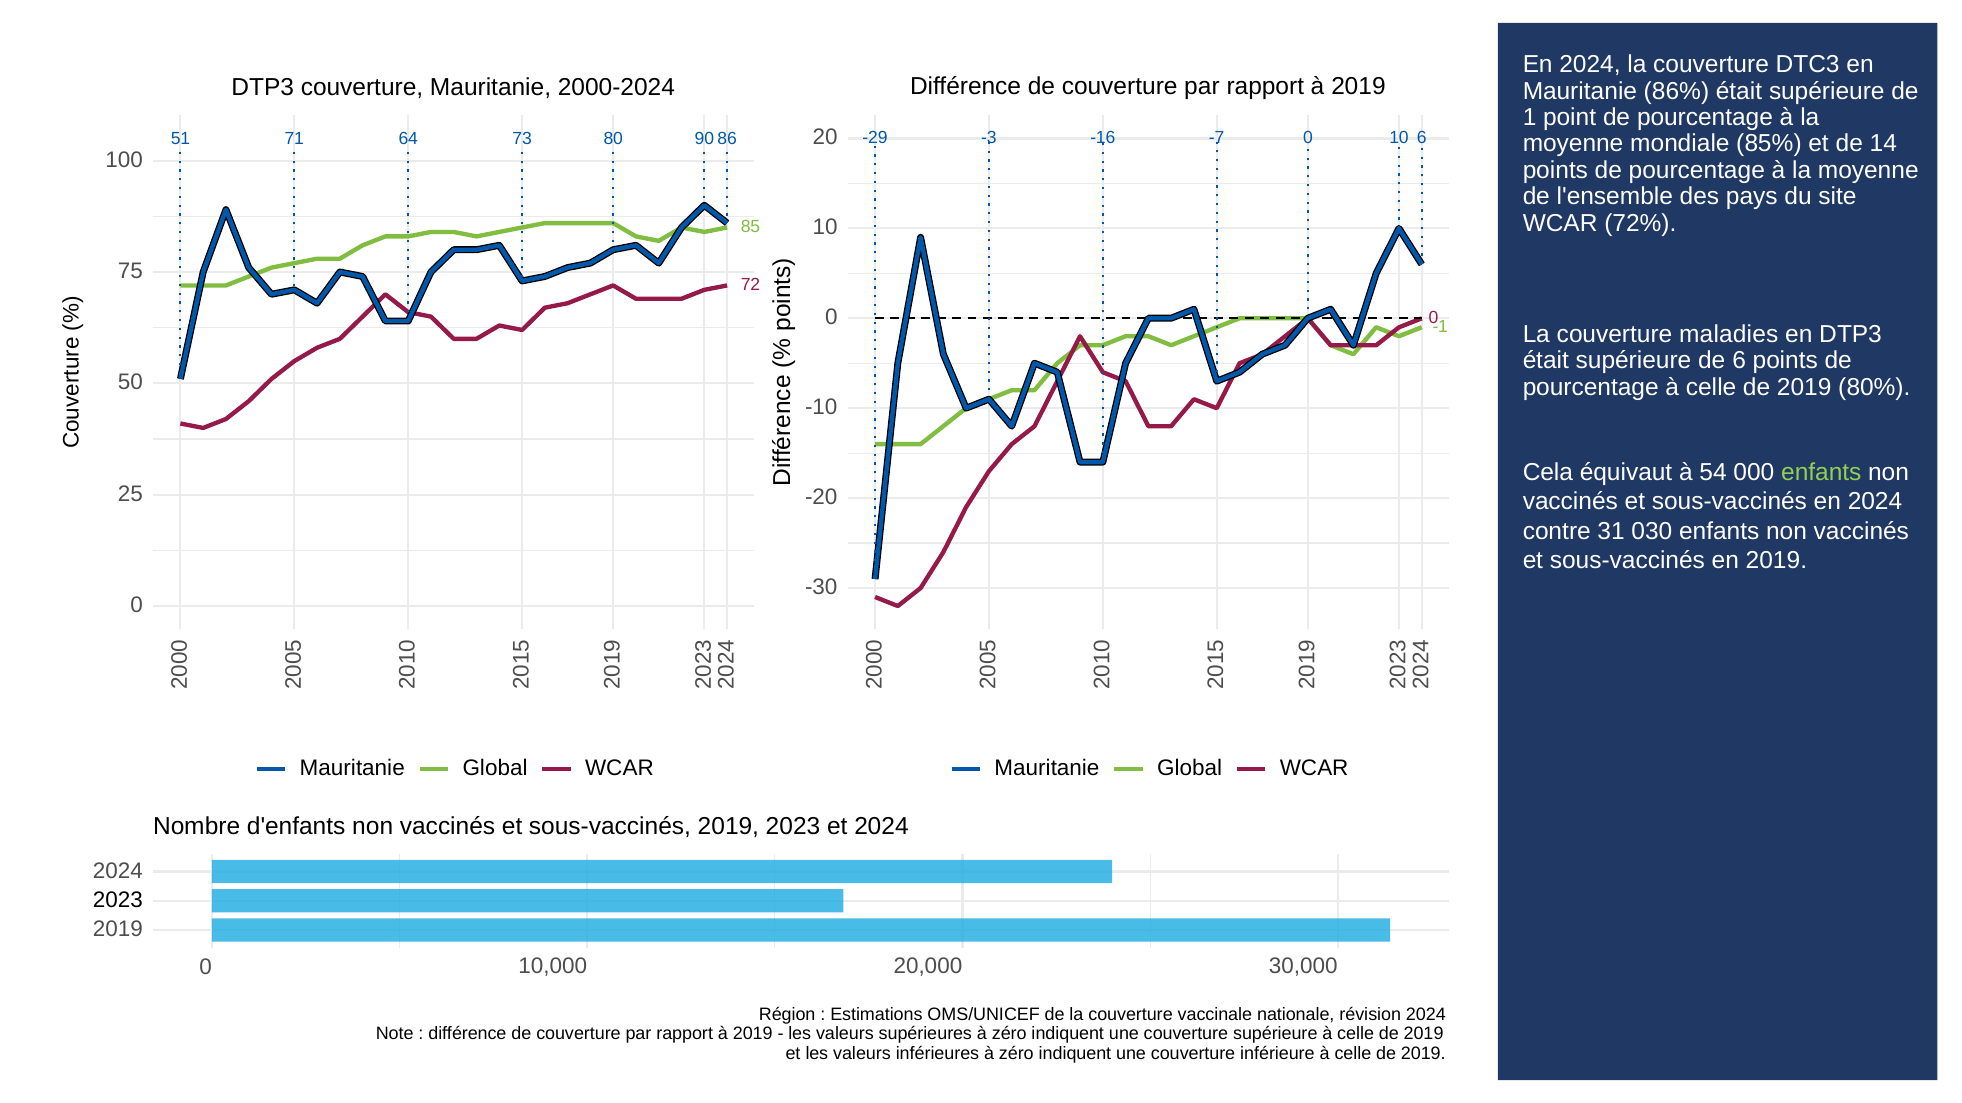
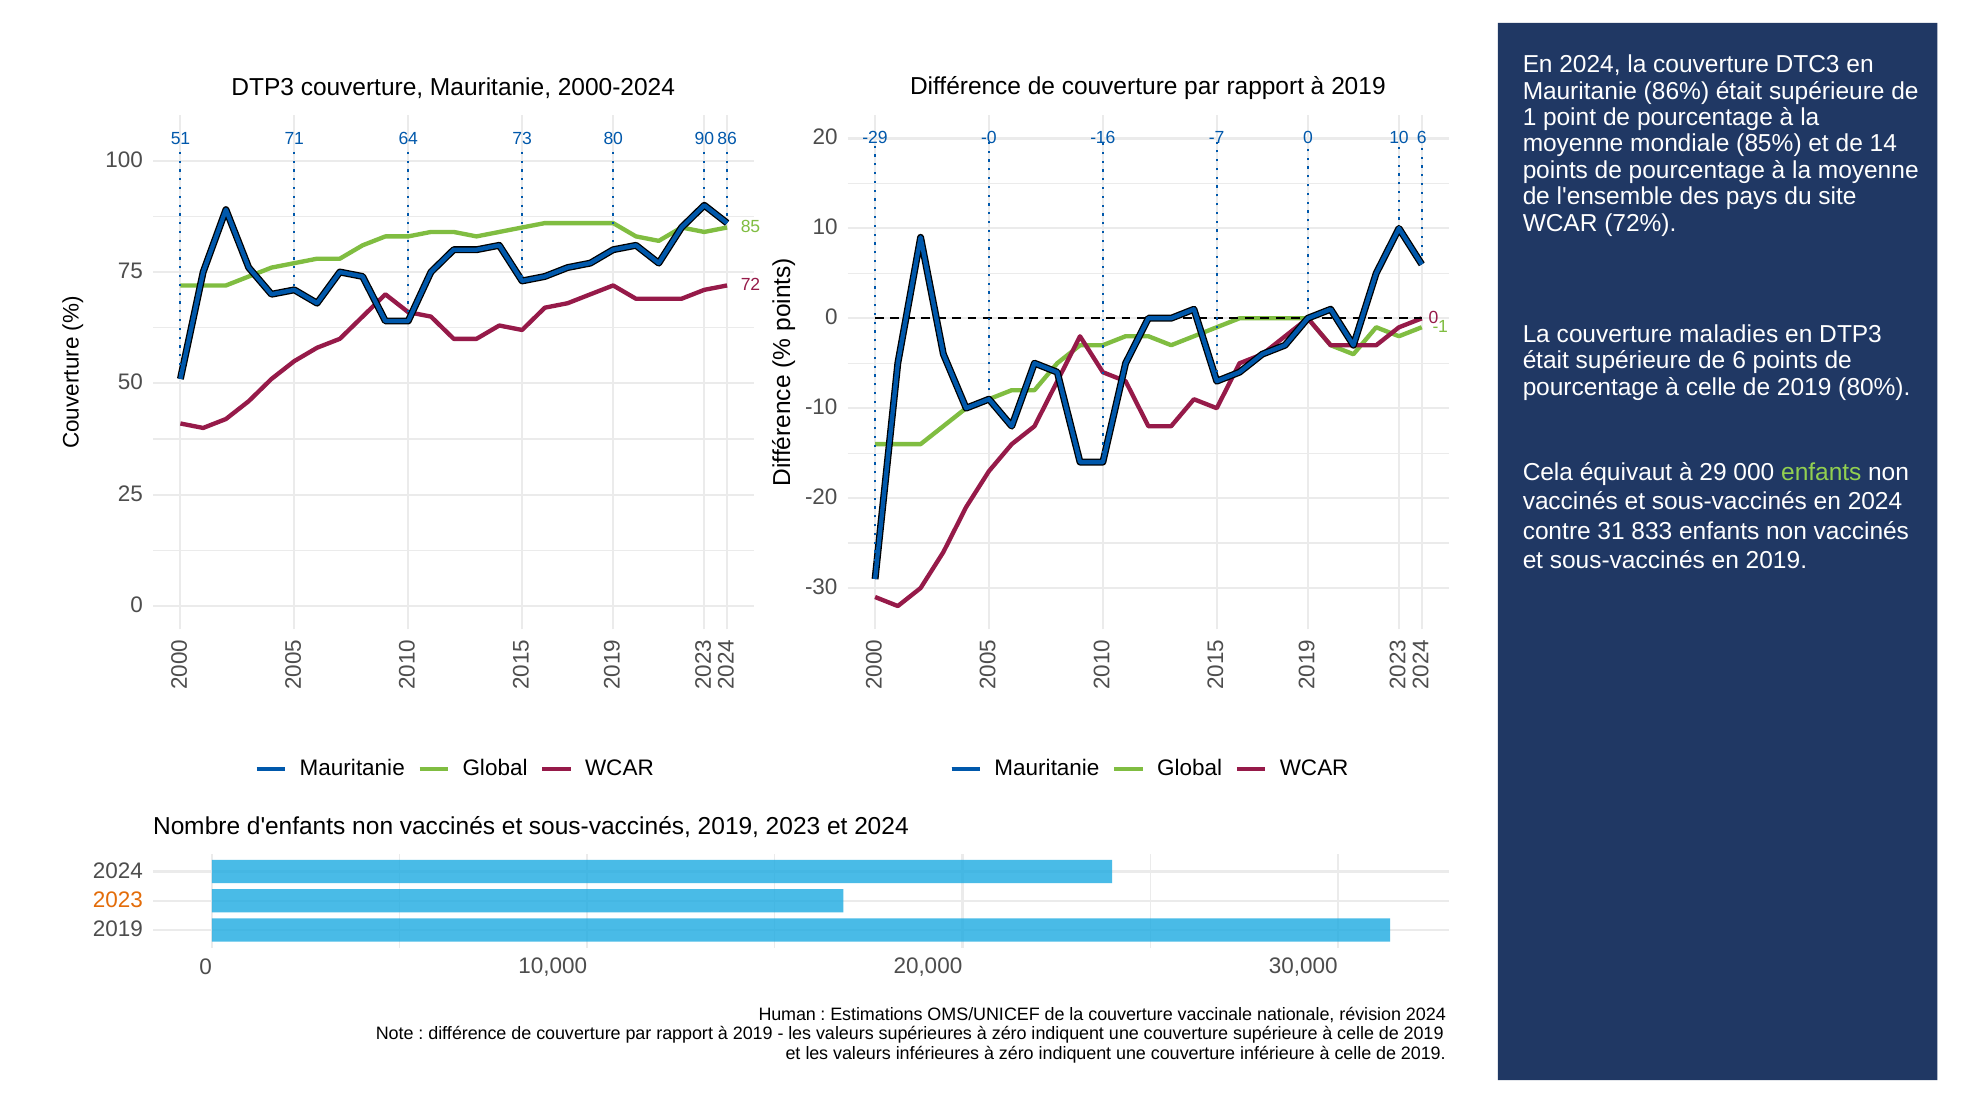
-3: -3 -> -0
54: 54 -> 29
030: 030 -> 833
2023 at (118, 900) colour: black -> orange
Région: Région -> Human
